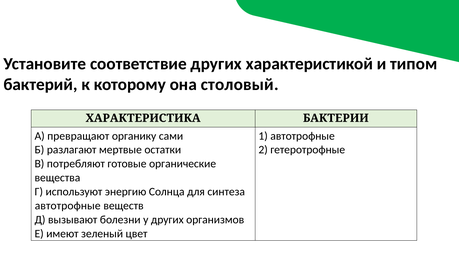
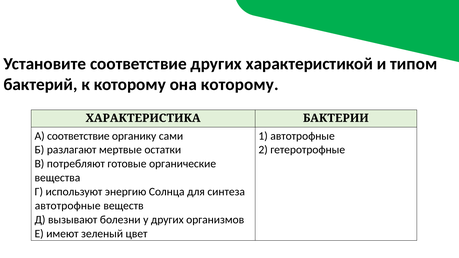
она столовый: столовый -> которому
А превращают: превращают -> соответствие
